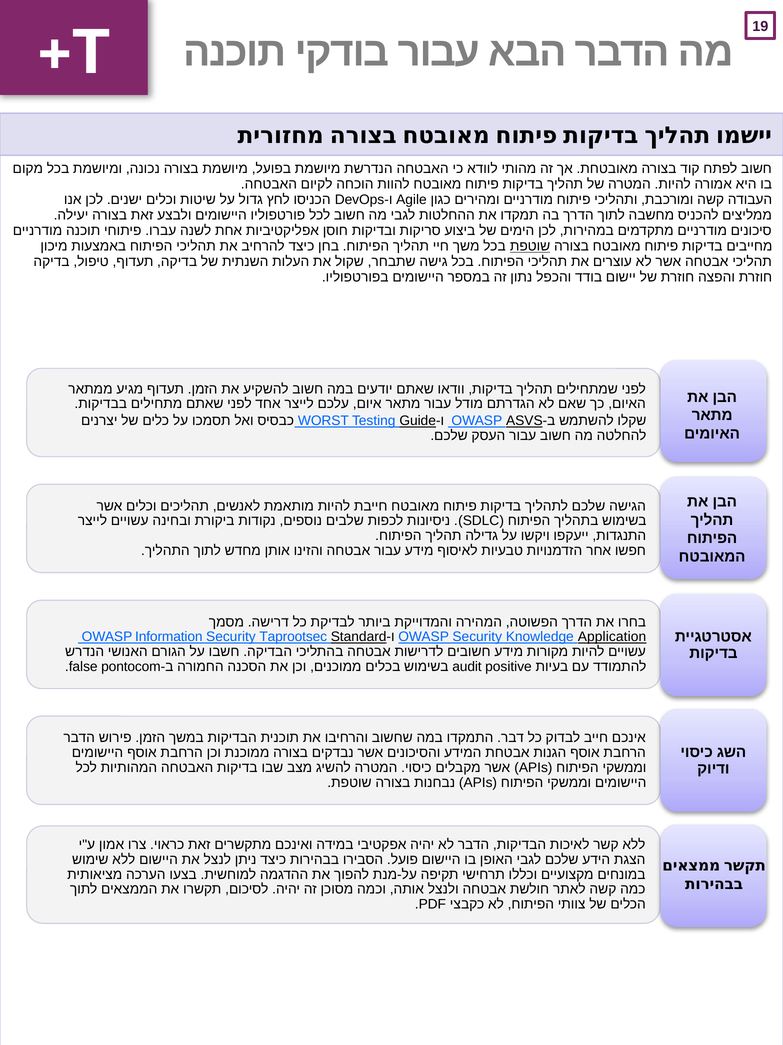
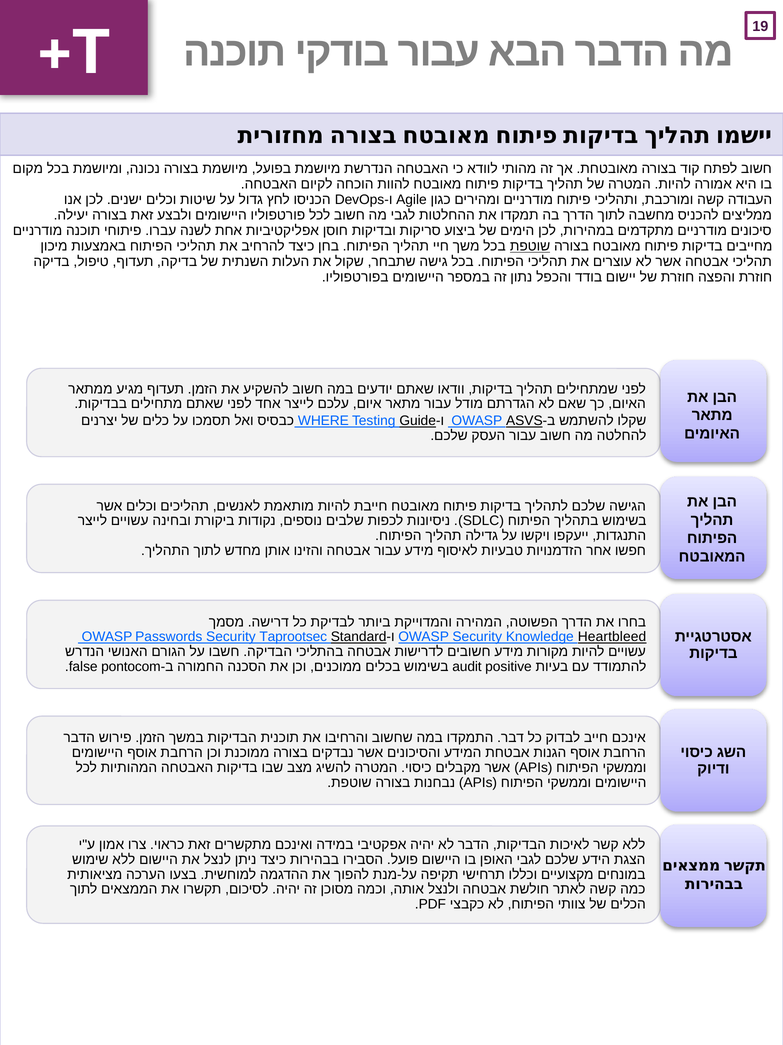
WORST: WORST -> WHERE
Information: Information -> Passwords
Application: Application -> Heartbleed
